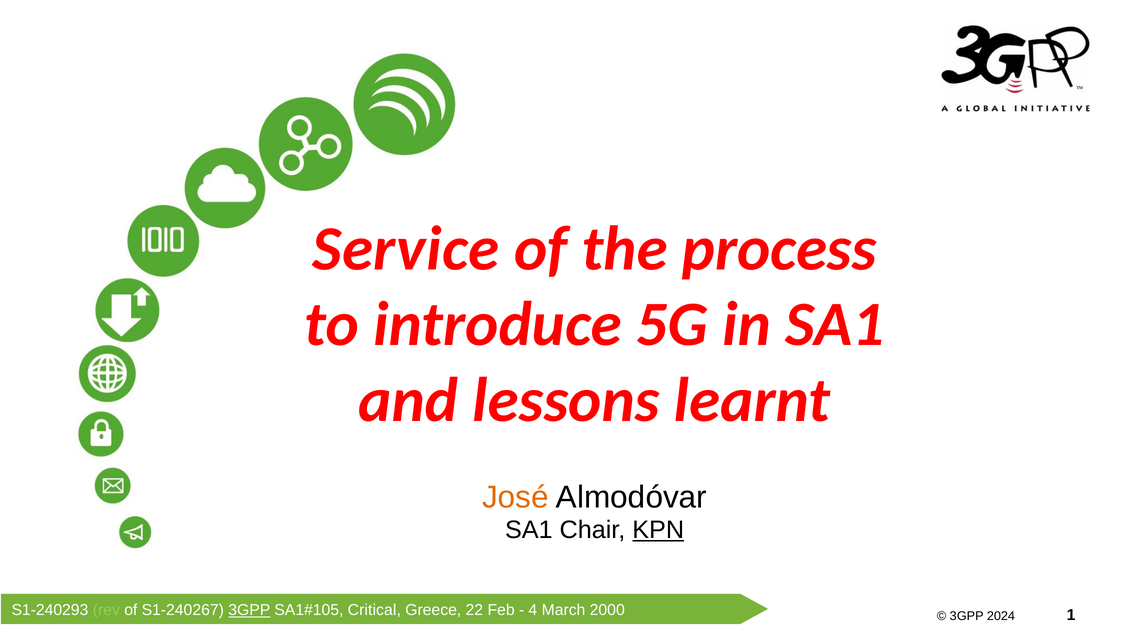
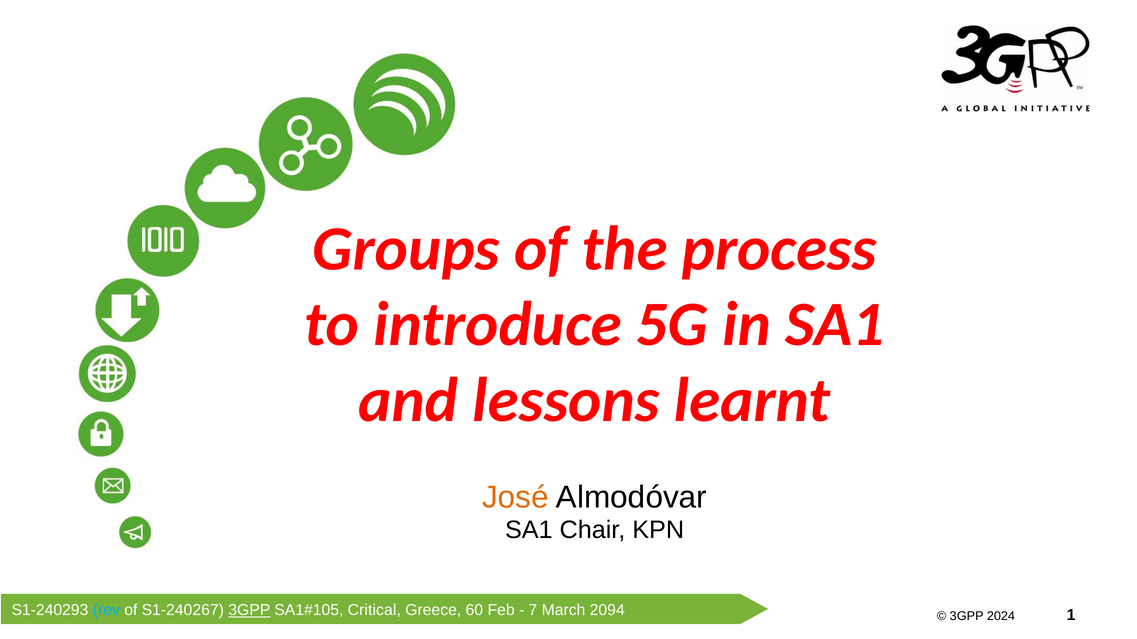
Service: Service -> Groups
KPN underline: present -> none
rev colour: light green -> light blue
22: 22 -> 60
4: 4 -> 7
2000: 2000 -> 2094
